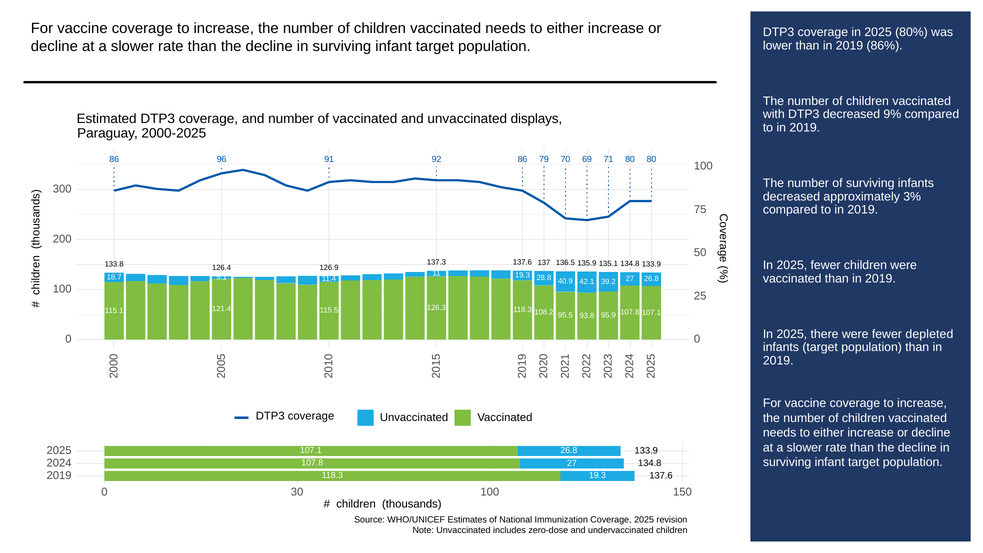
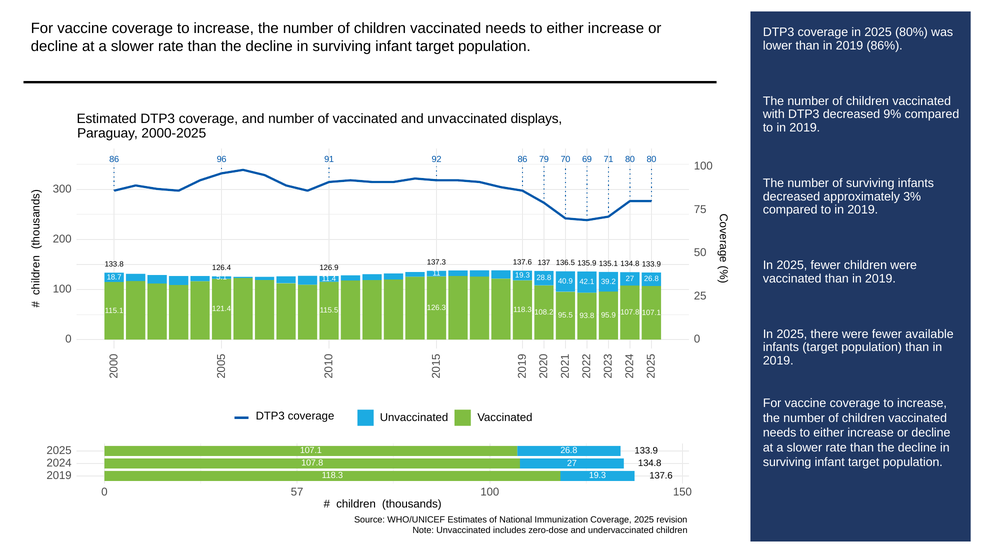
depleted: depleted -> available
30: 30 -> 57
